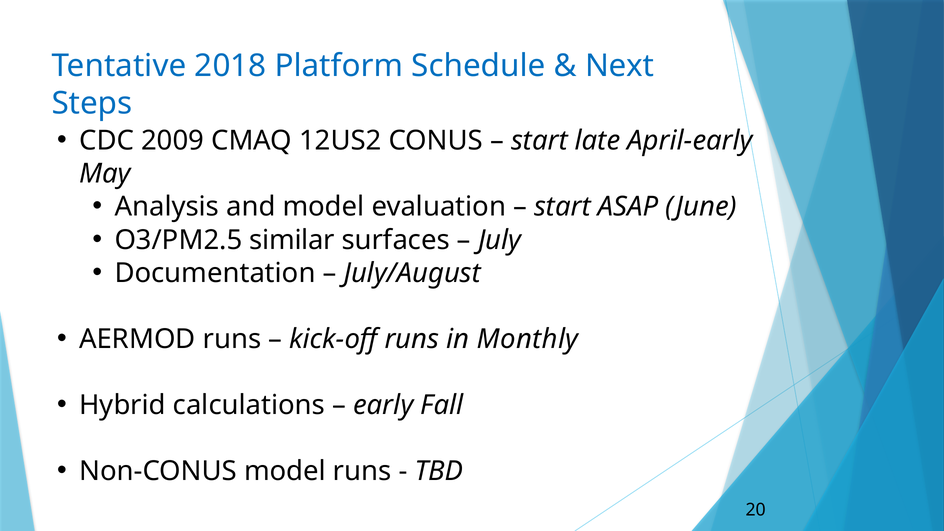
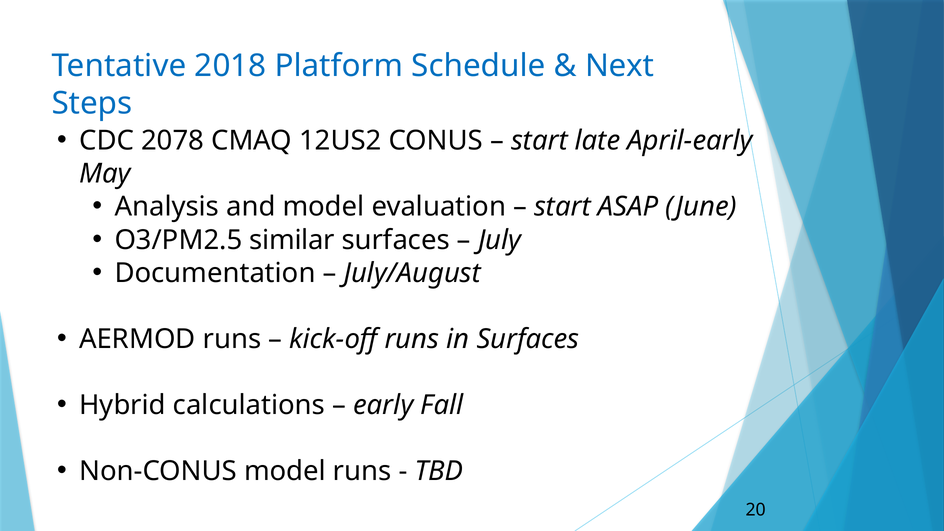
2009: 2009 -> 2078
in Monthly: Monthly -> Surfaces
